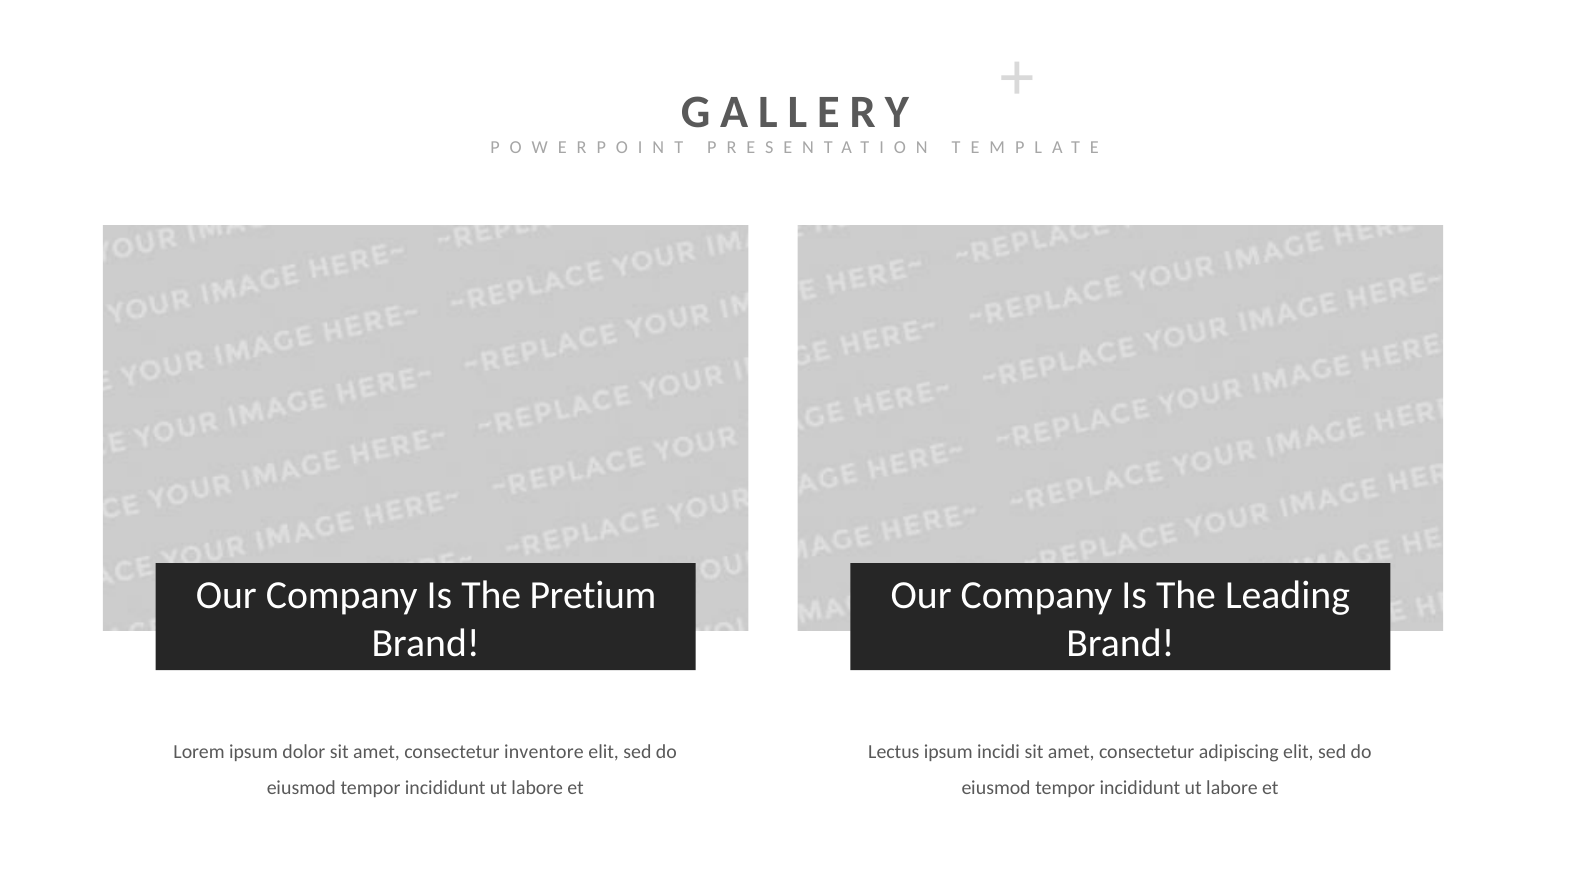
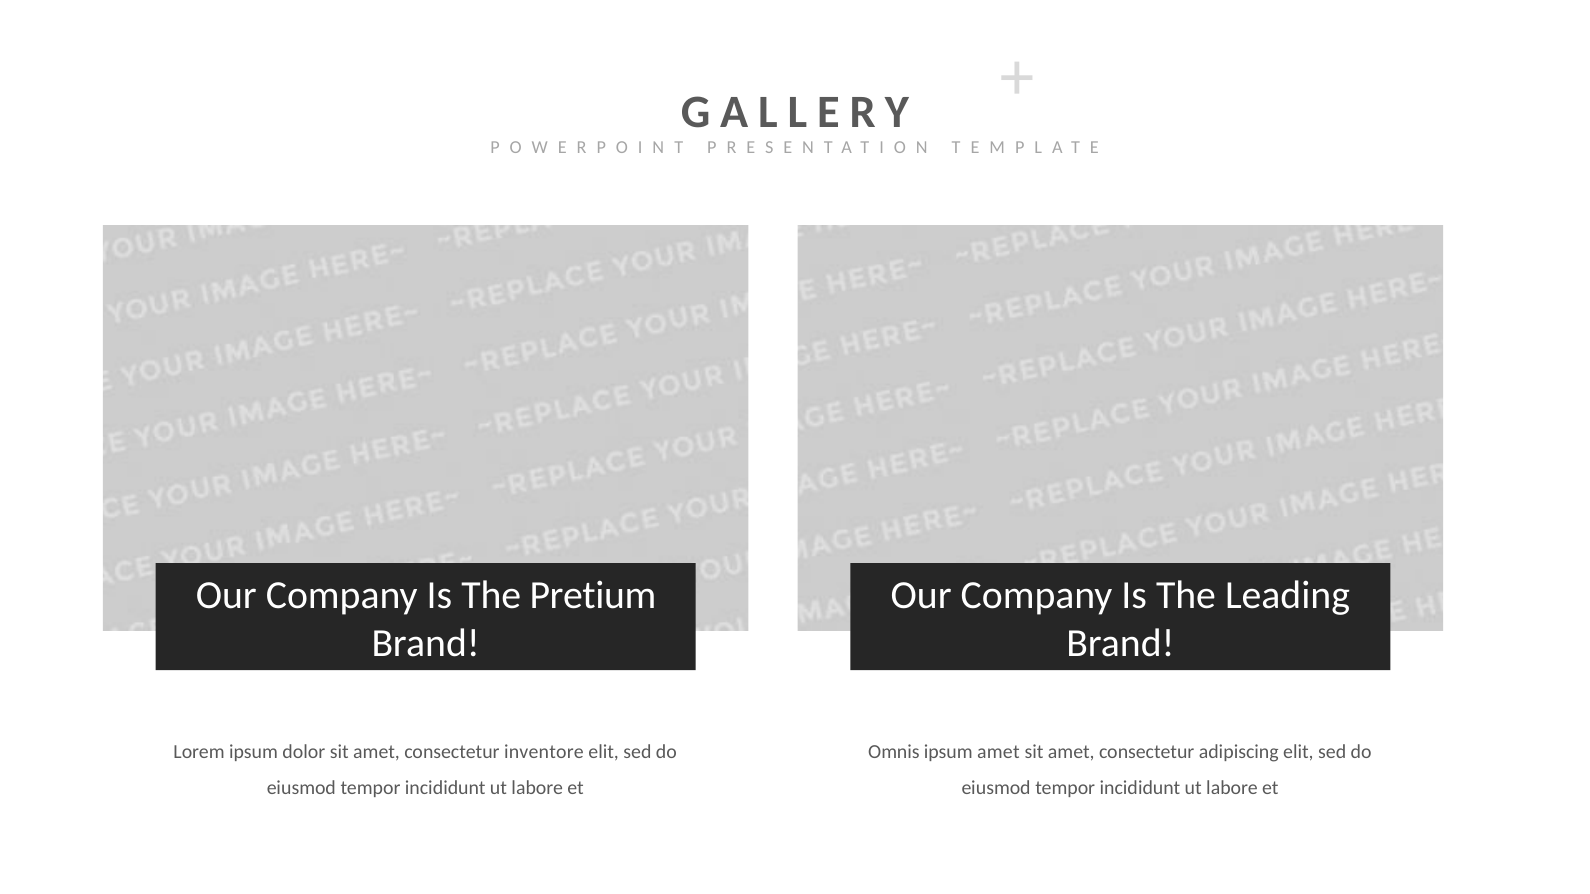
Lectus: Lectus -> Omnis
ipsum incidi: incidi -> amet
